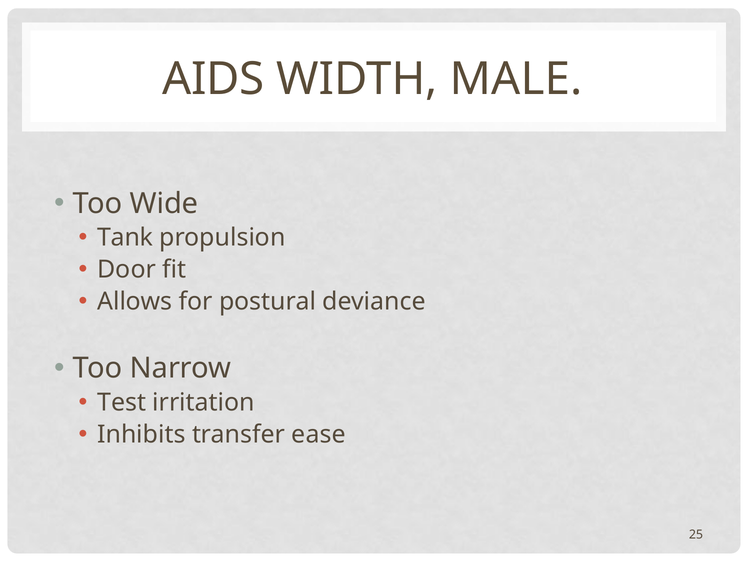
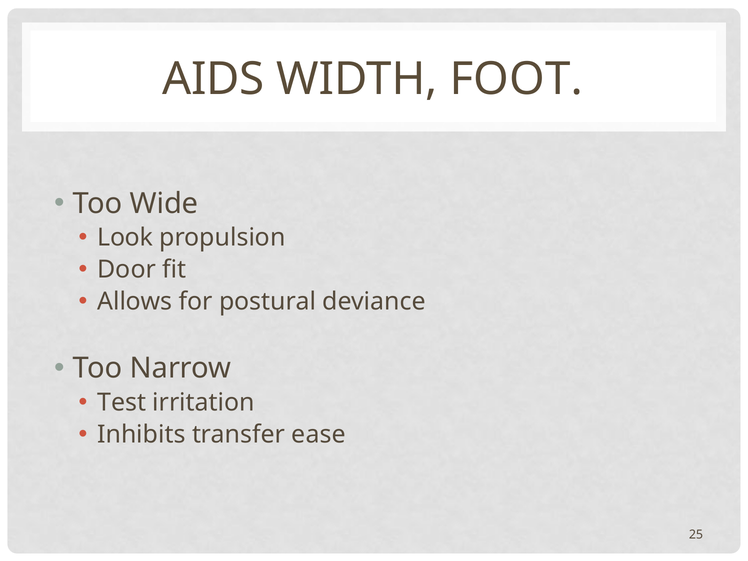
MALE: MALE -> FOOT
Tank: Tank -> Look
